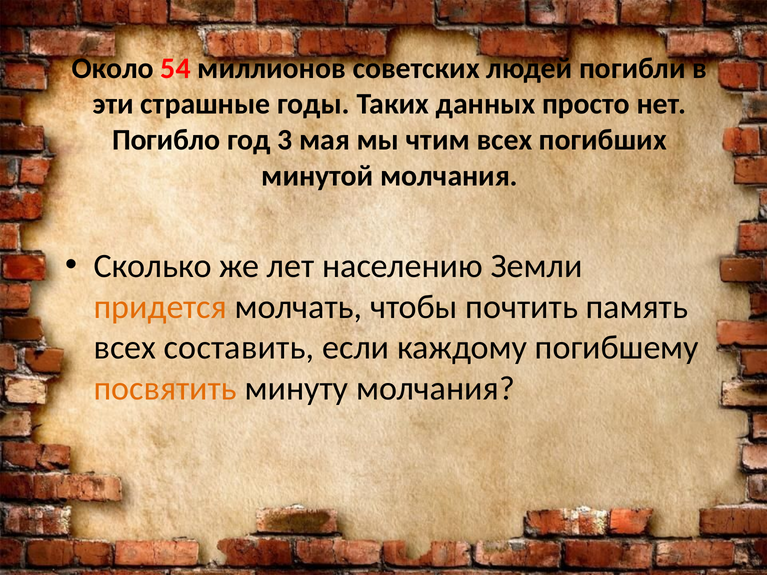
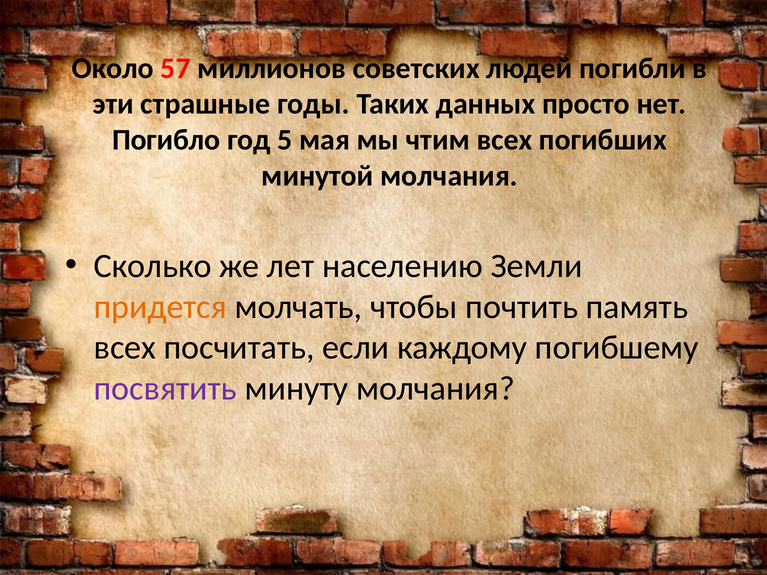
54: 54 -> 57
3: 3 -> 5
составить: составить -> посчитать
посвятить colour: orange -> purple
